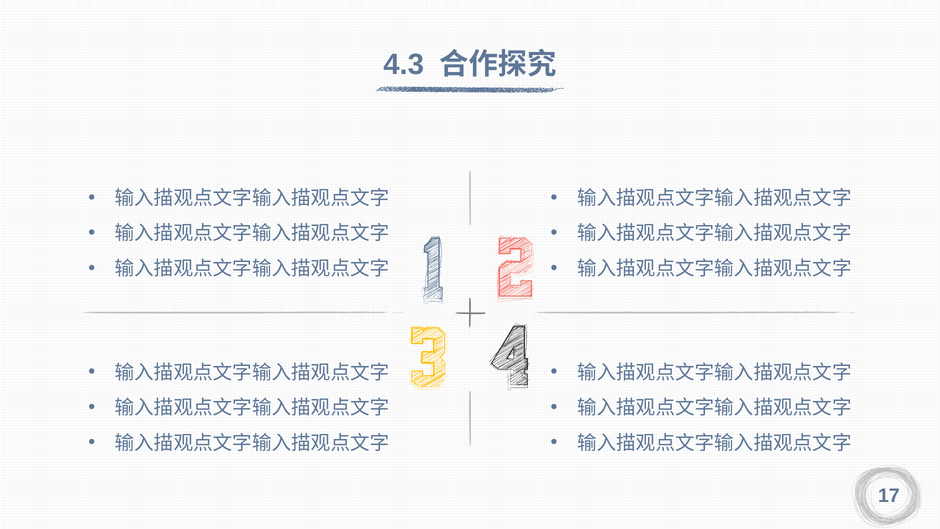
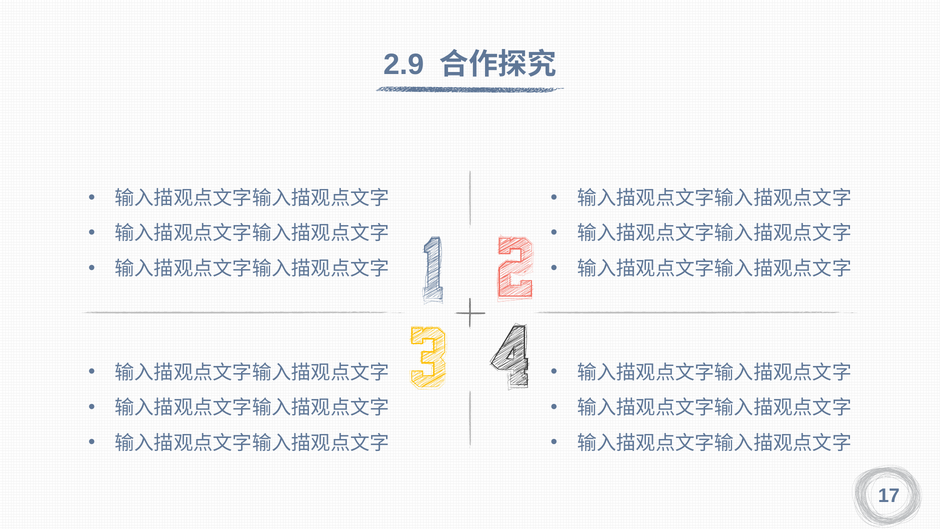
4.3: 4.3 -> 2.9
